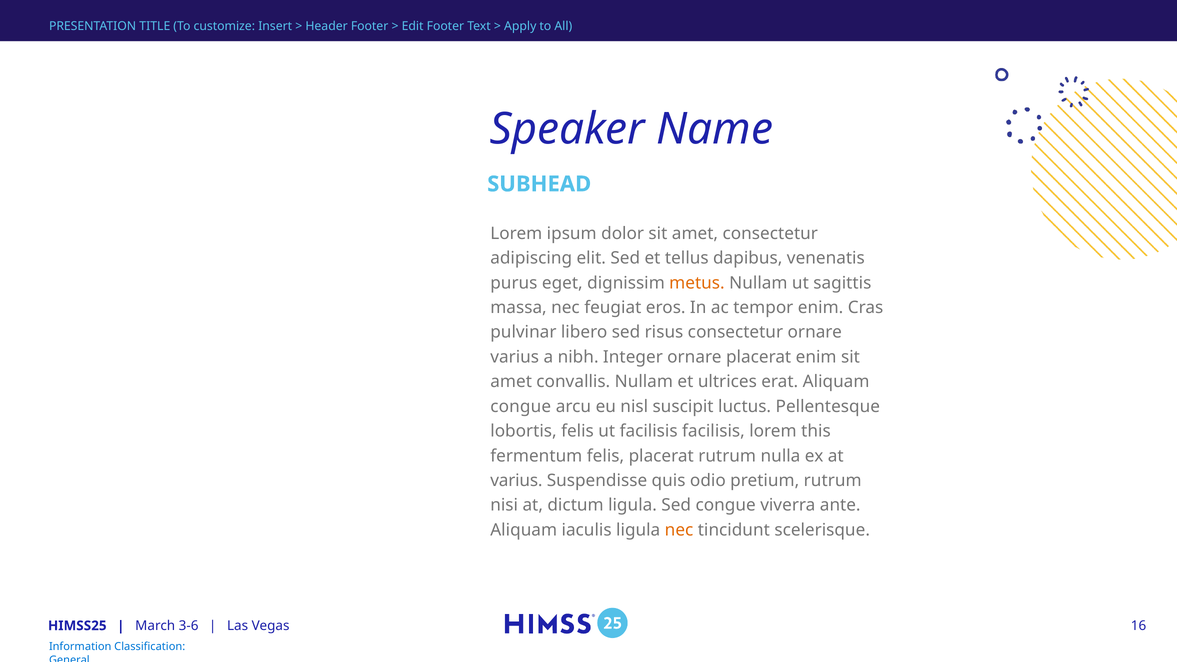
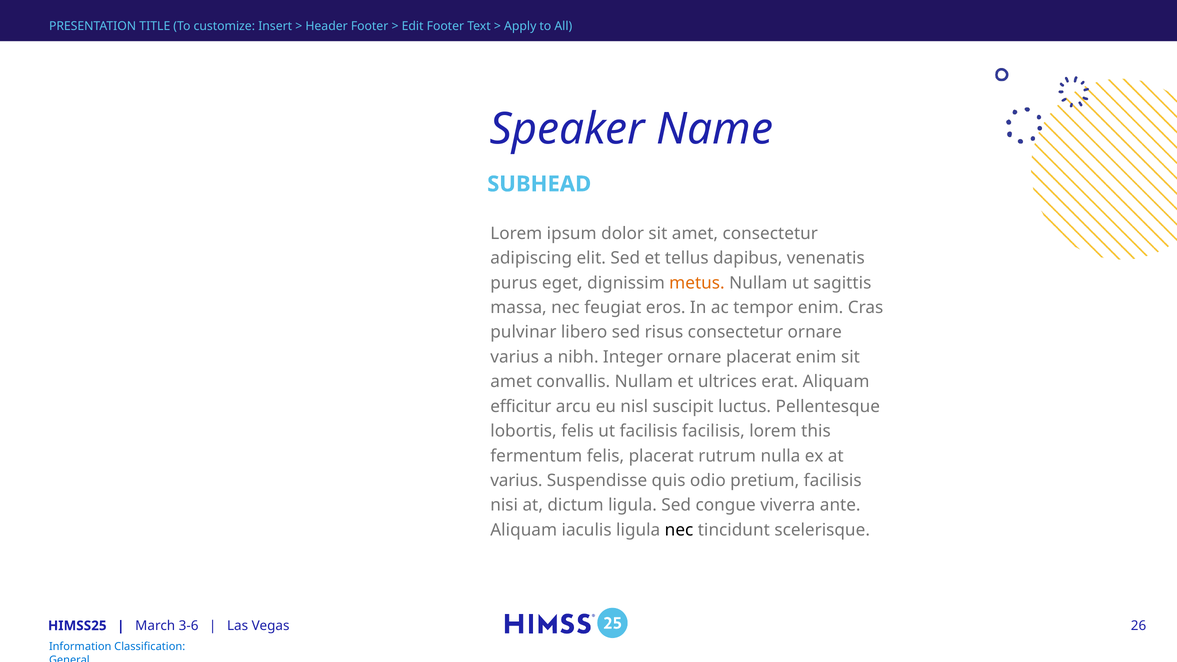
congue at (521, 406): congue -> efficitur
pretium rutrum: rutrum -> facilisis
nec at (679, 530) colour: orange -> black
16: 16 -> 26
